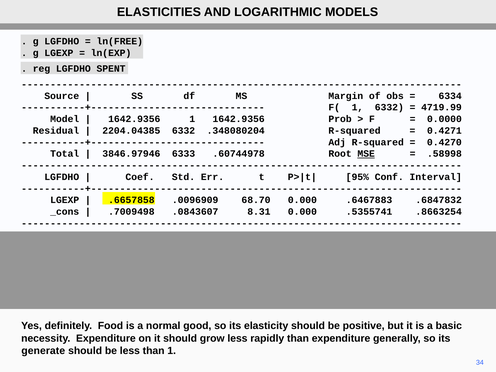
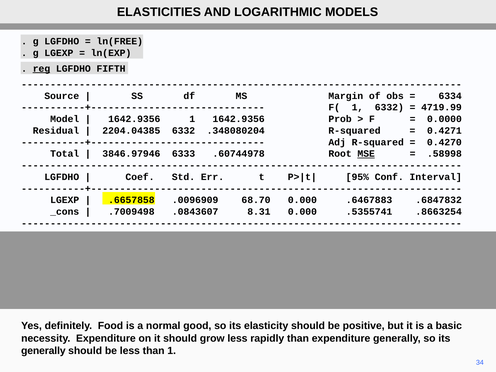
reg underline: none -> present
SPENT: SPENT -> FIFTH
generate at (43, 351): generate -> generally
